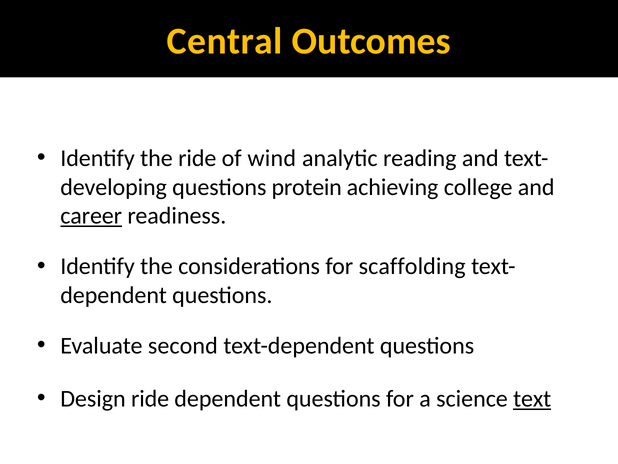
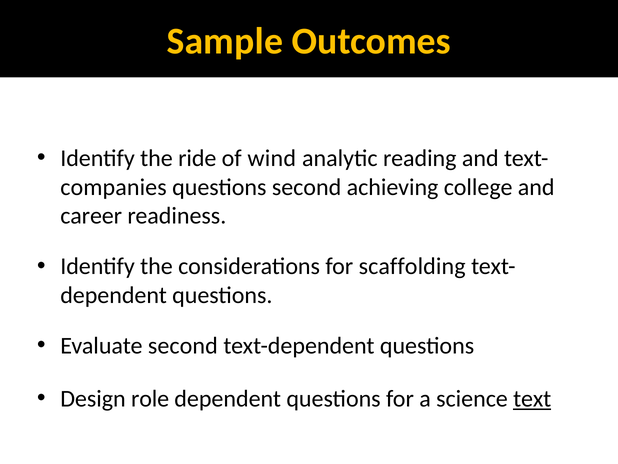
Central: Central -> Sample
developing: developing -> companies
questions protein: protein -> second
career underline: present -> none
Design ride: ride -> role
